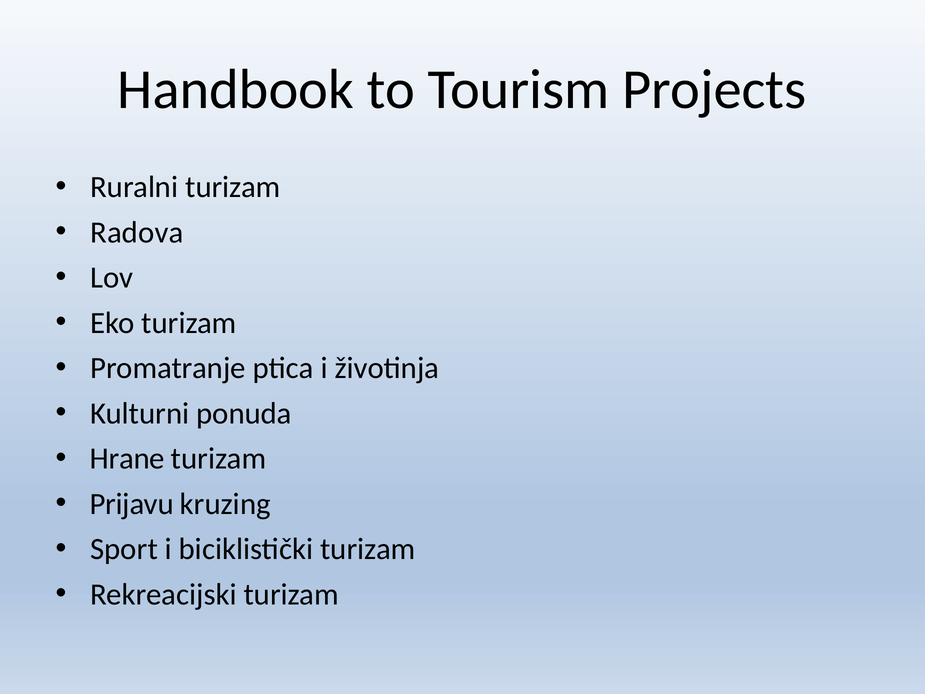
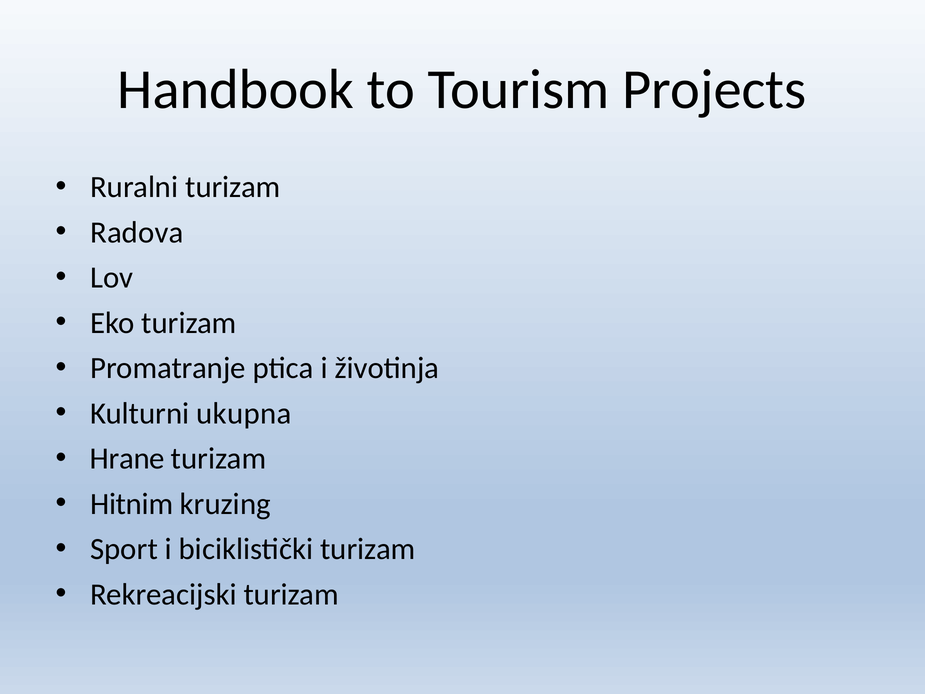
ponuda: ponuda -> ukupna
Prijavu: Prijavu -> Hitnim
